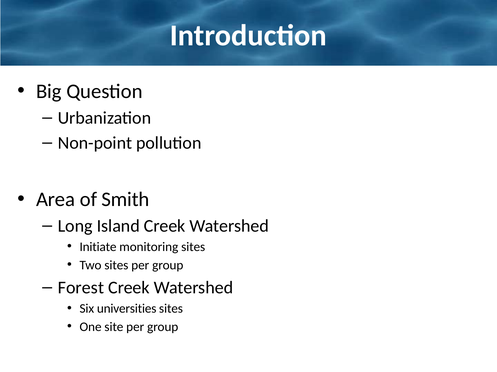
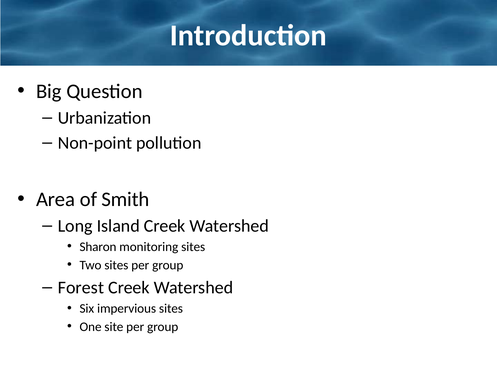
Initiate: Initiate -> Sharon
universities: universities -> impervious
